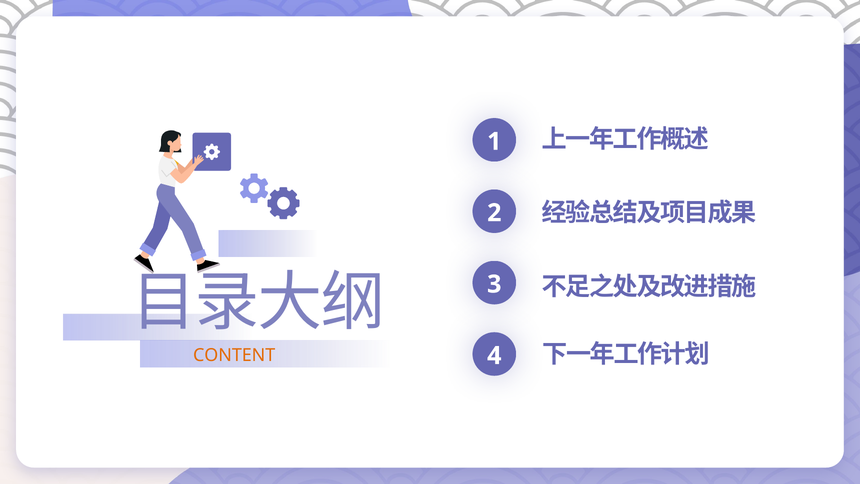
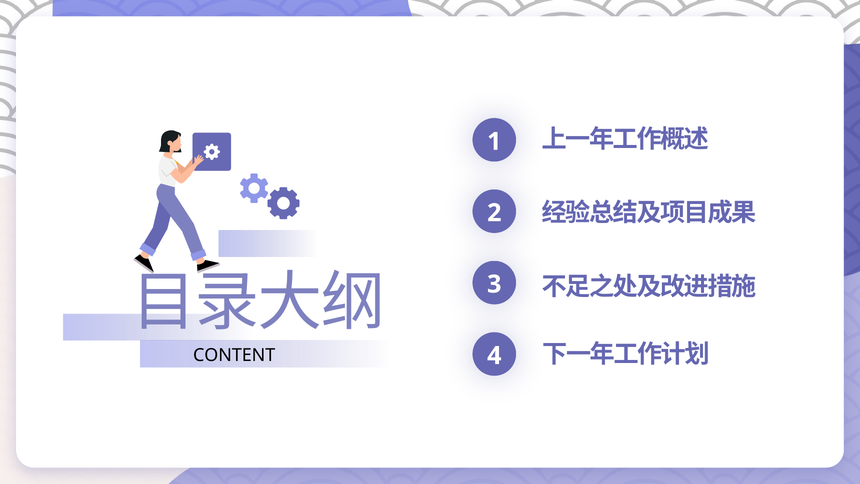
CONTENT colour: orange -> black
